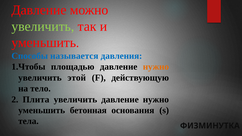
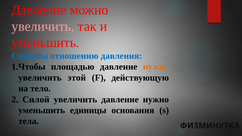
увеличить at (43, 26) colour: light green -> pink
называется: называется -> отношению
Плита: Плита -> Силой
бетонная: бетонная -> единицы
